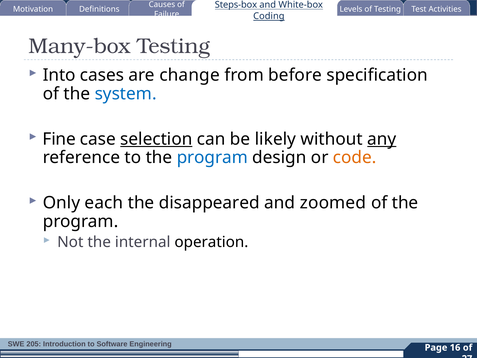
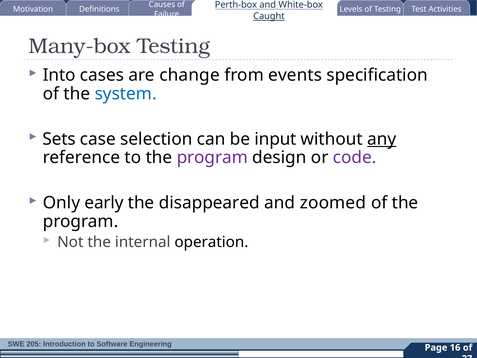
Steps-box: Steps-box -> Perth-box
Coding: Coding -> Caught
before: before -> events
Fine: Fine -> Sets
selection underline: present -> none
likely: likely -> input
program at (212, 158) colour: blue -> purple
code colour: orange -> purple
each: each -> early
